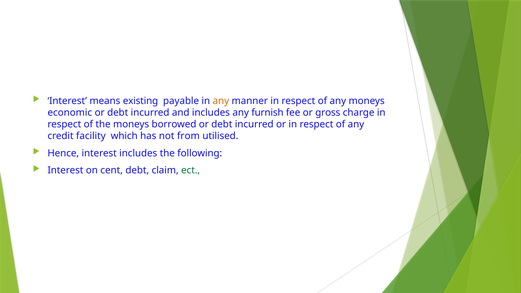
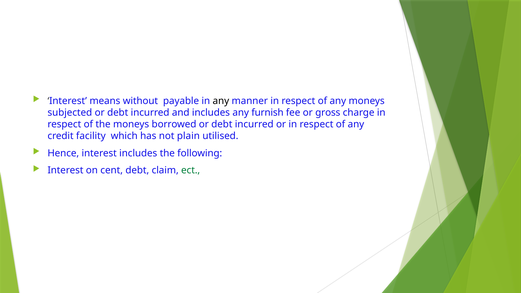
existing: existing -> without
any at (221, 101) colour: orange -> black
economic: economic -> subjected
from: from -> plain
